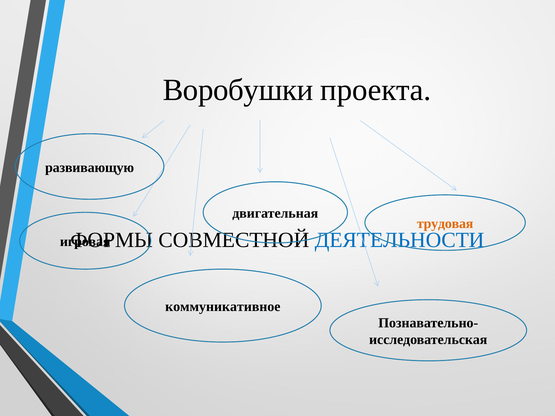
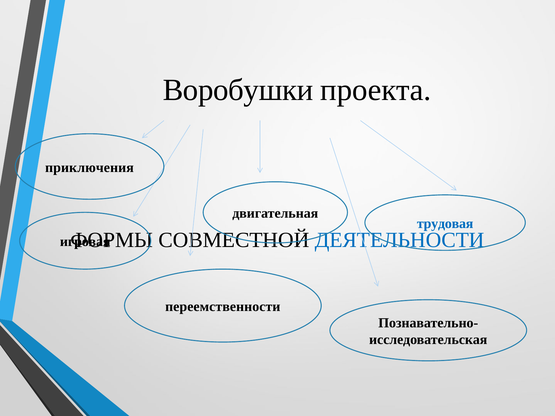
развивающую: развивающую -> приключения
трудовая colour: orange -> blue
коммуникативное: коммуникативное -> переемственности
